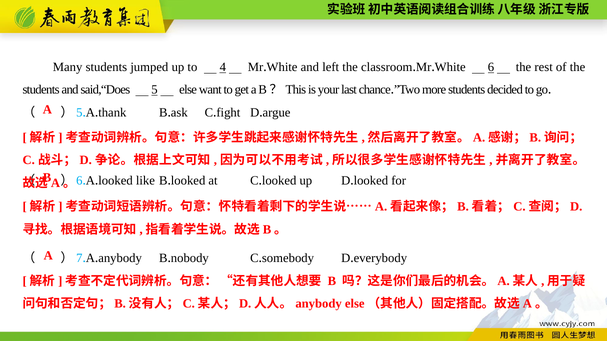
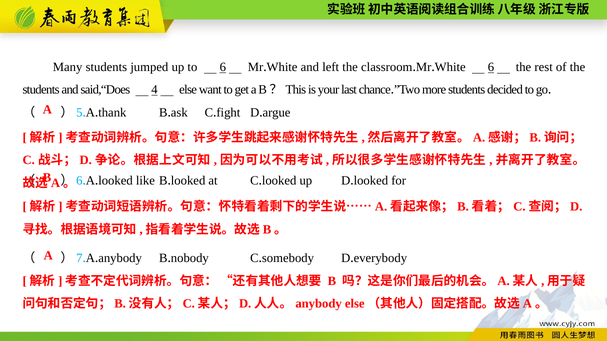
to 4: 4 -> 6
5: 5 -> 4
